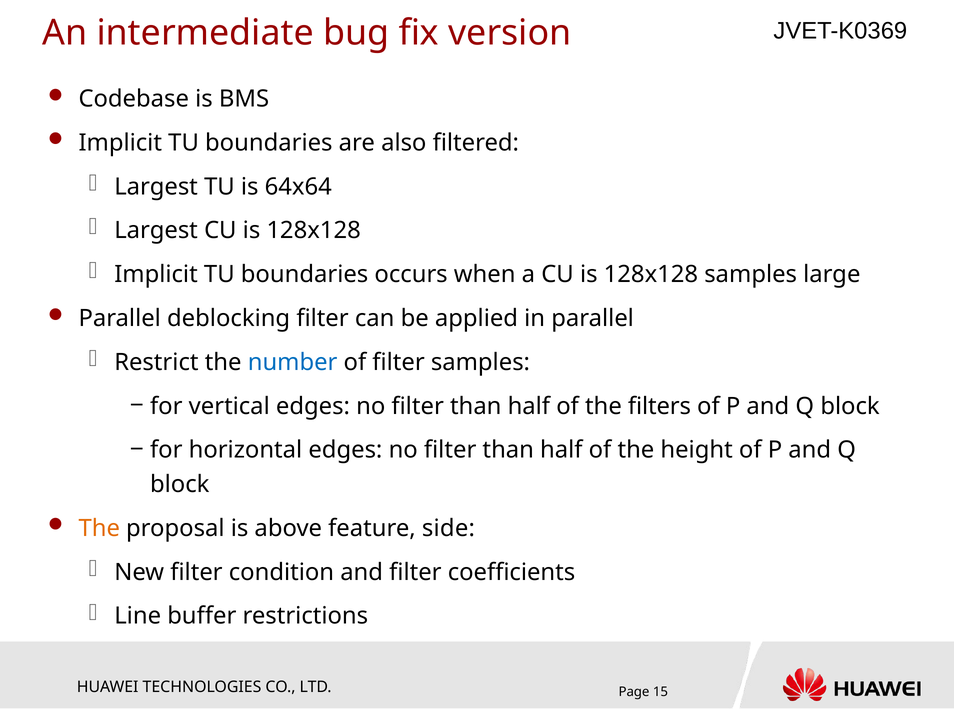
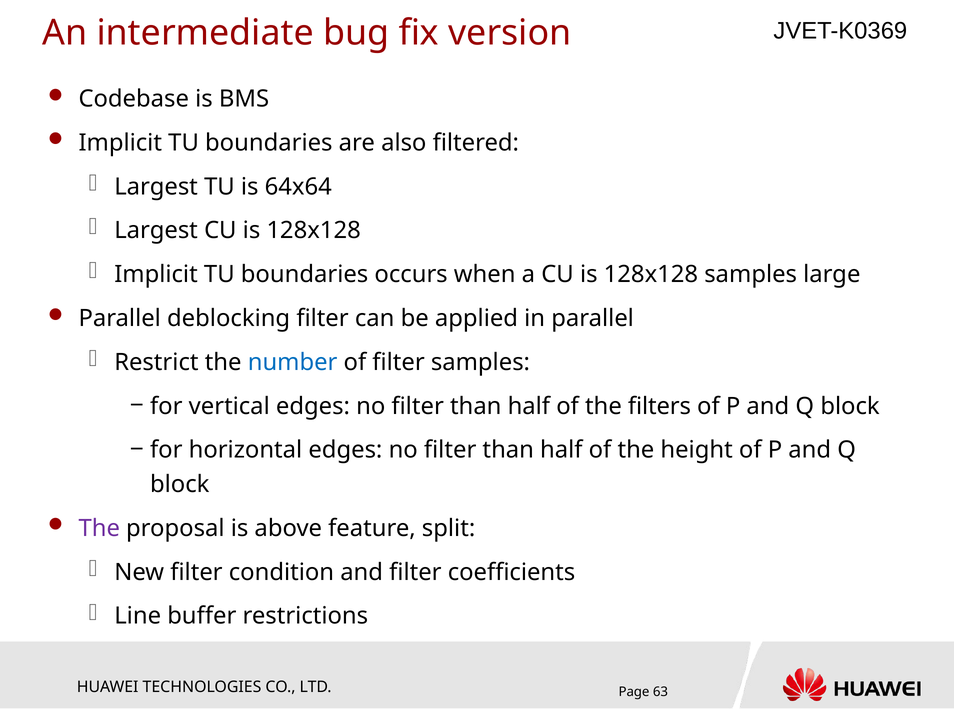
The at (99, 528) colour: orange -> purple
side: side -> split
15: 15 -> 63
